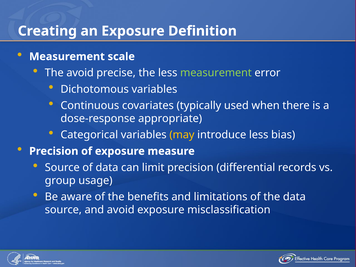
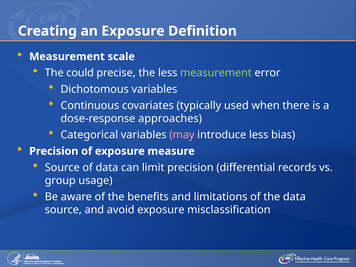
The avoid: avoid -> could
appropriate: appropriate -> approaches
may colour: yellow -> pink
